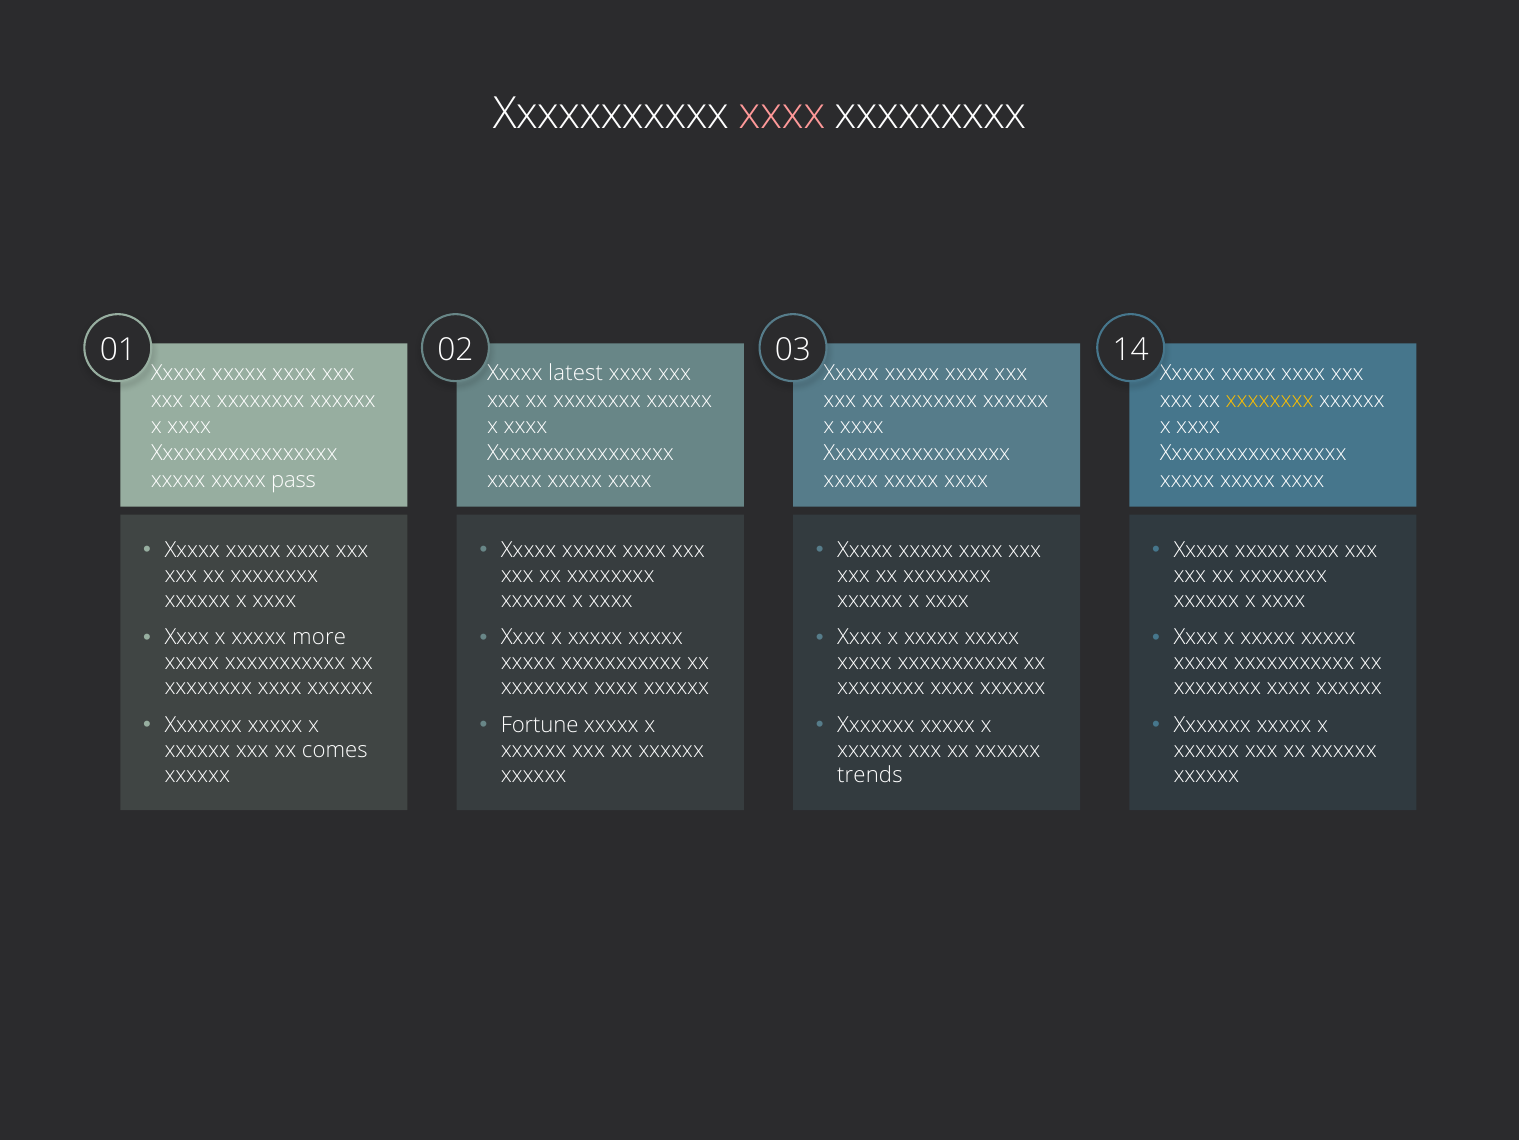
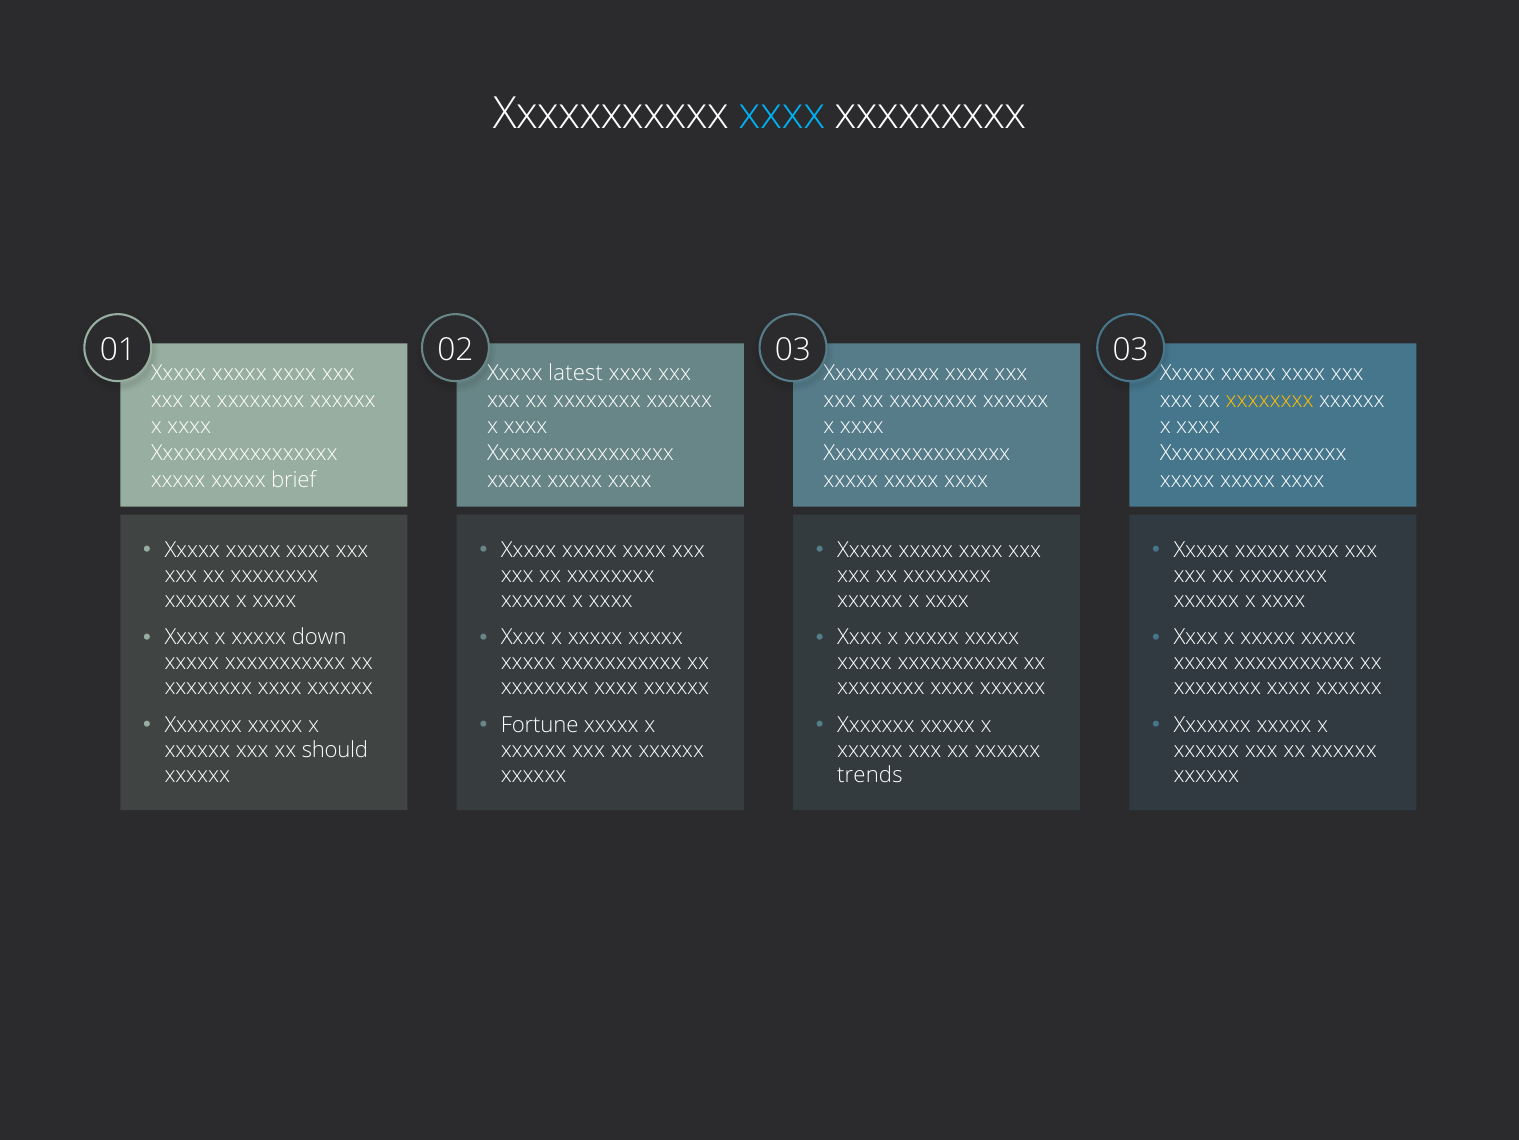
xxxx at (782, 113) colour: pink -> light blue
03 14: 14 -> 03
pass: pass -> brief
more: more -> down
comes: comes -> should
